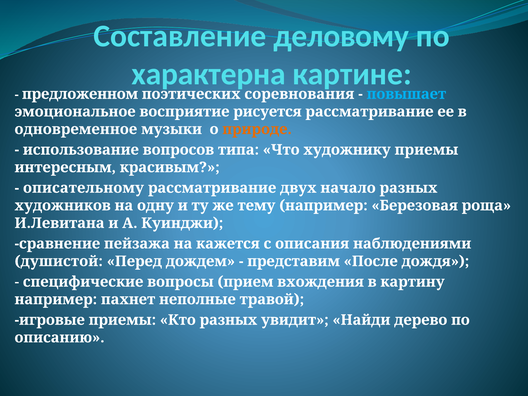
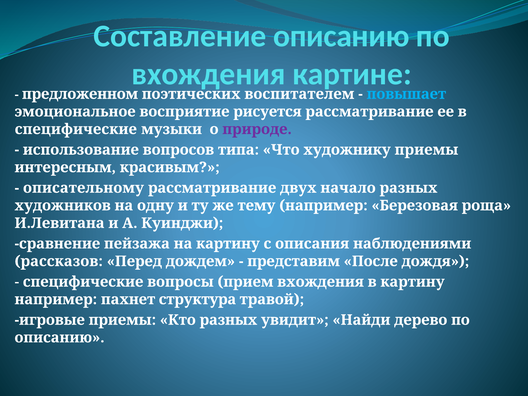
Составление деловому: деловому -> описанию
характерна at (209, 74): характерна -> вхождения
соревнования: соревнования -> воспитателем
одновременное at (76, 129): одновременное -> специфические
природе colour: orange -> purple
на кажется: кажется -> картину
душистой: душистой -> рассказов
неполные: неполные -> структура
